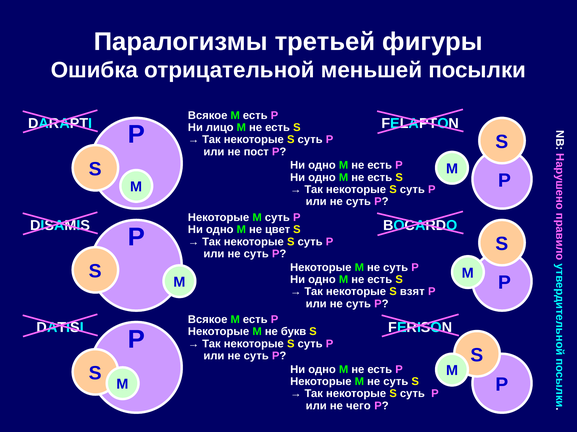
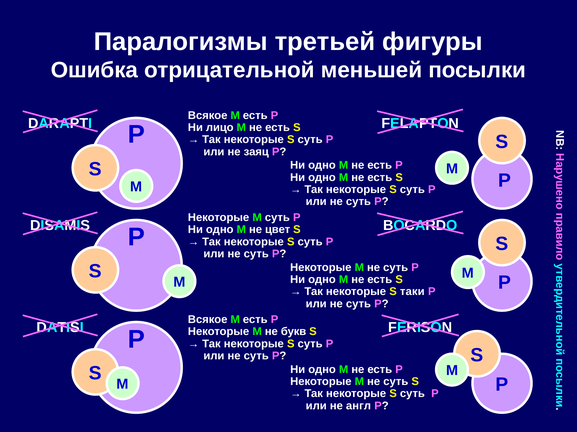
пост: пост -> заяц
взят: взят -> таки
чего: чего -> англ
